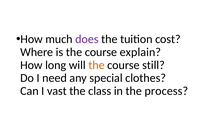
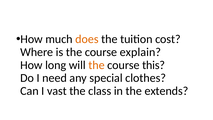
does colour: purple -> orange
still: still -> this
process: process -> extends
